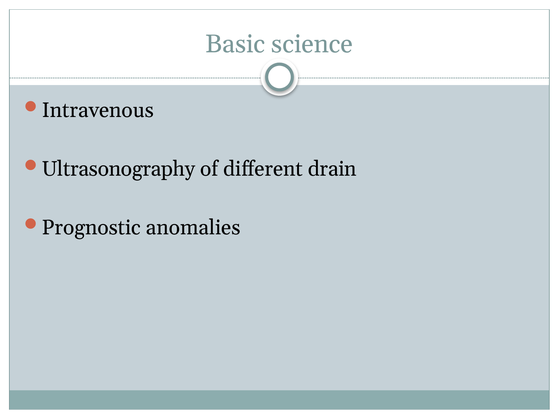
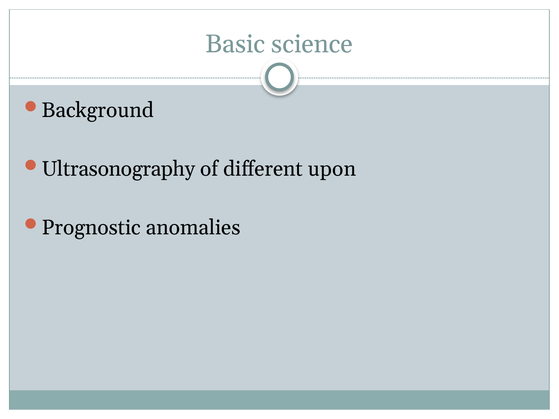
Intravenous: Intravenous -> Background
drain: drain -> upon
